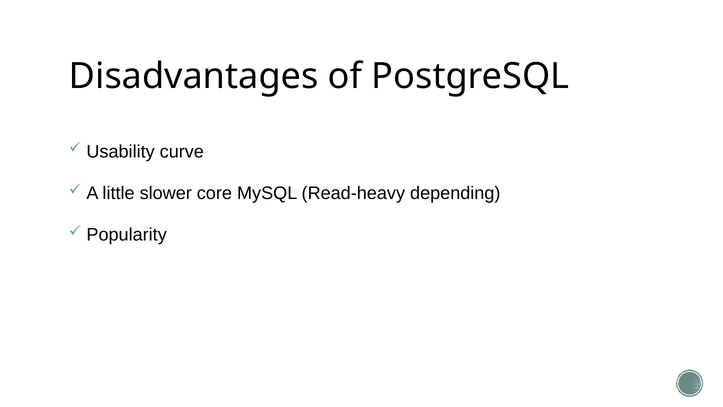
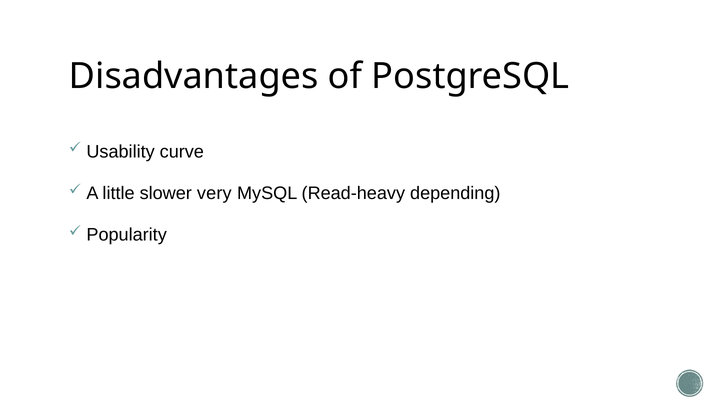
core: core -> very
